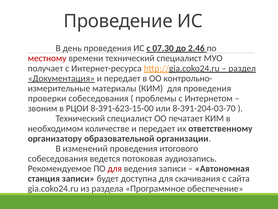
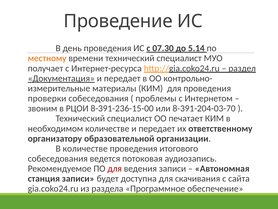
2.46: 2.46 -> 5.14
местному colour: red -> orange
8-391-623-15-00: 8-391-623-15-00 -> 8-391-236-15-00
В изменений: изменений -> количестве
